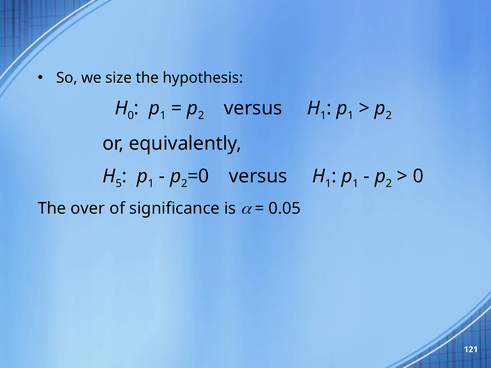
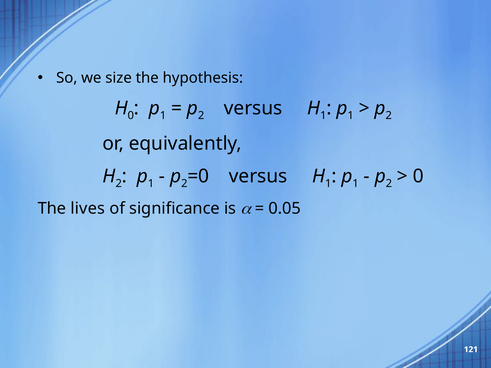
5 at (119, 184): 5 -> 2
over: over -> lives
